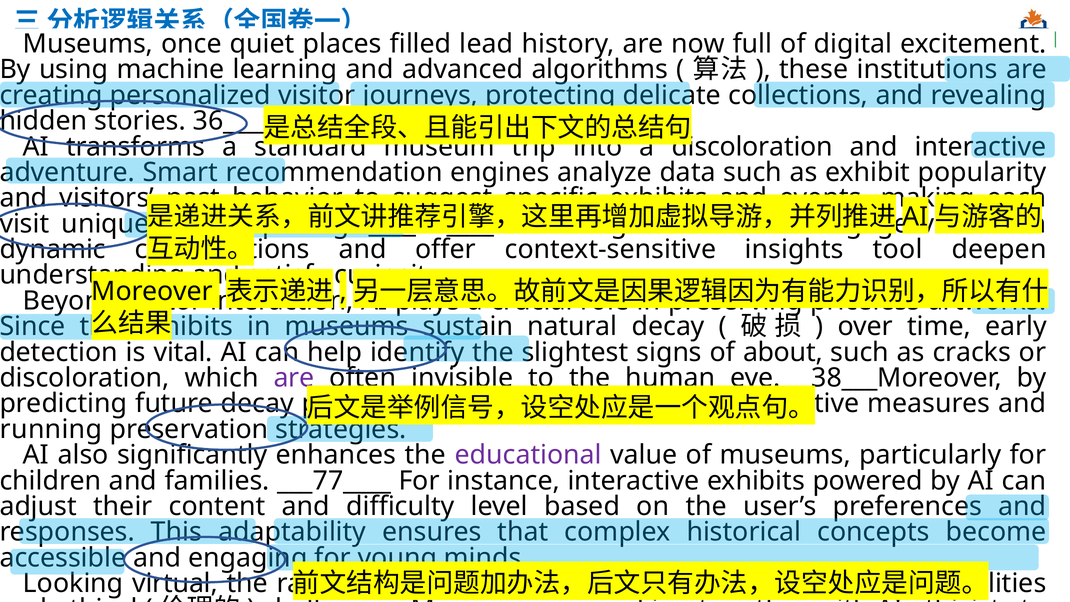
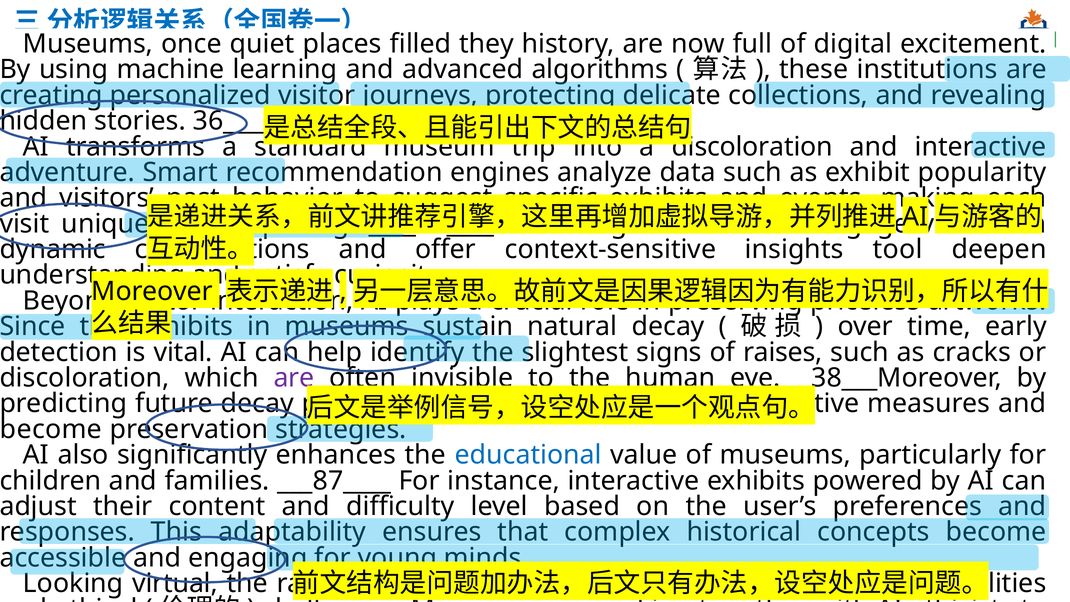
lead: lead -> they
about: about -> raises
running at (51, 429): running -> become
educational colour: purple -> blue
___77____: ___77____ -> ___87____
